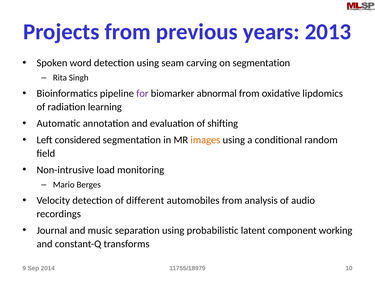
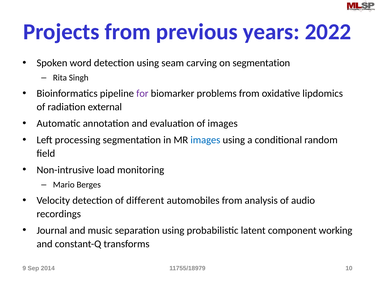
2013: 2013 -> 2022
abnormal: abnormal -> problems
learning: learning -> external
of shifting: shifting -> images
considered: considered -> processing
images at (205, 140) colour: orange -> blue
